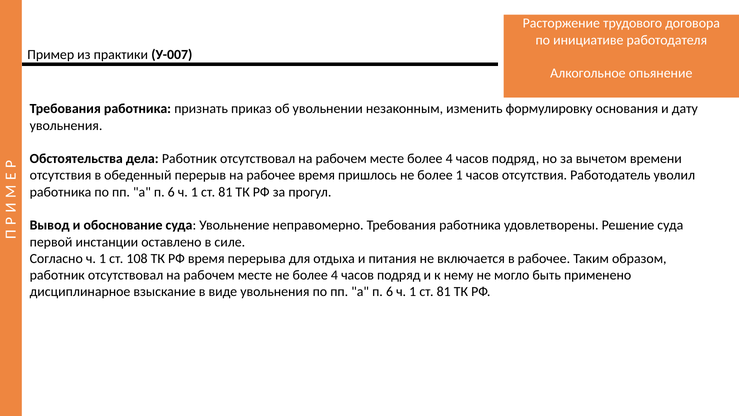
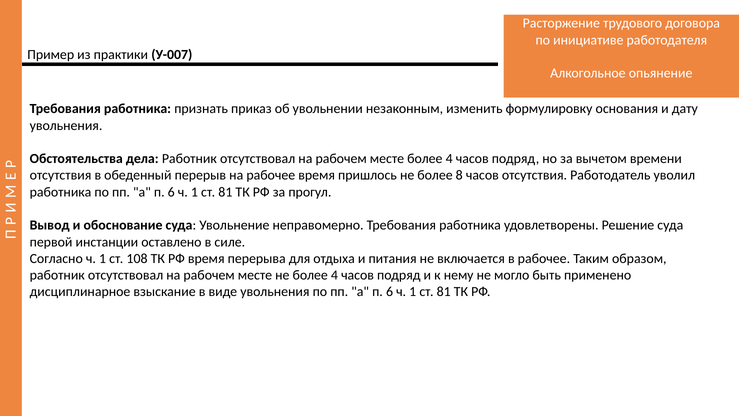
более 1: 1 -> 8
